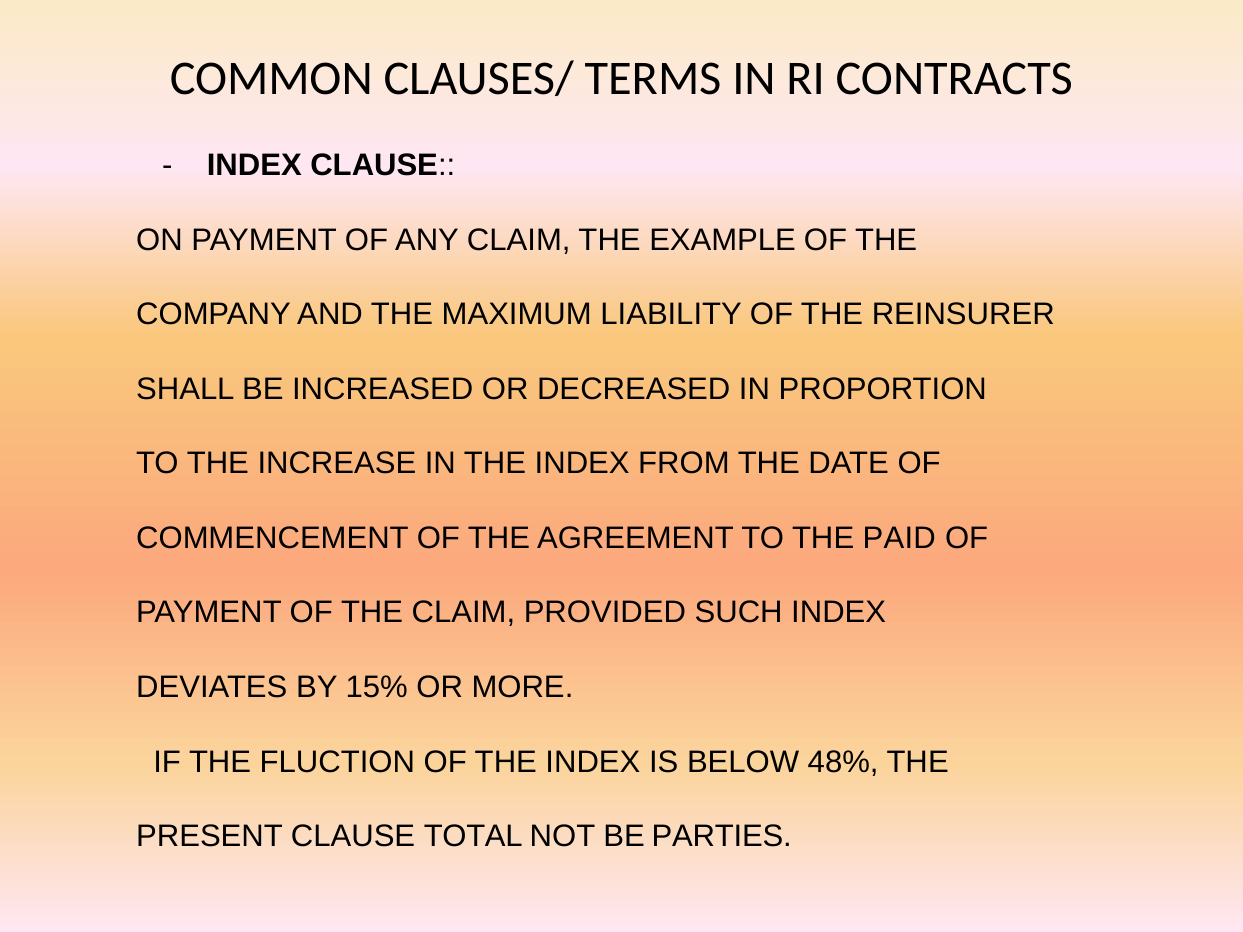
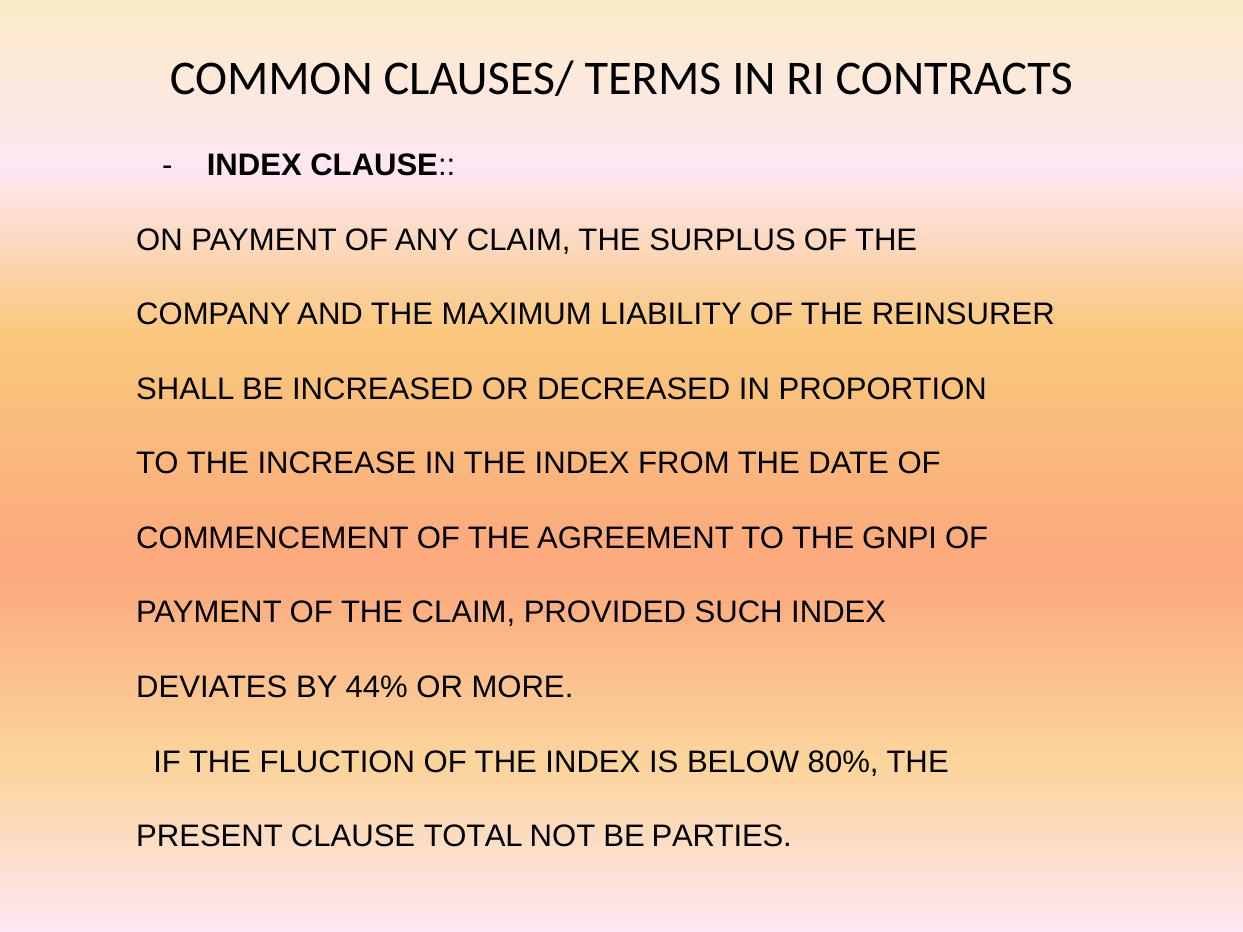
EXAMPLE: EXAMPLE -> SURPLUS
PAID: PAID -> GNPI
15%: 15% -> 44%
48%: 48% -> 80%
